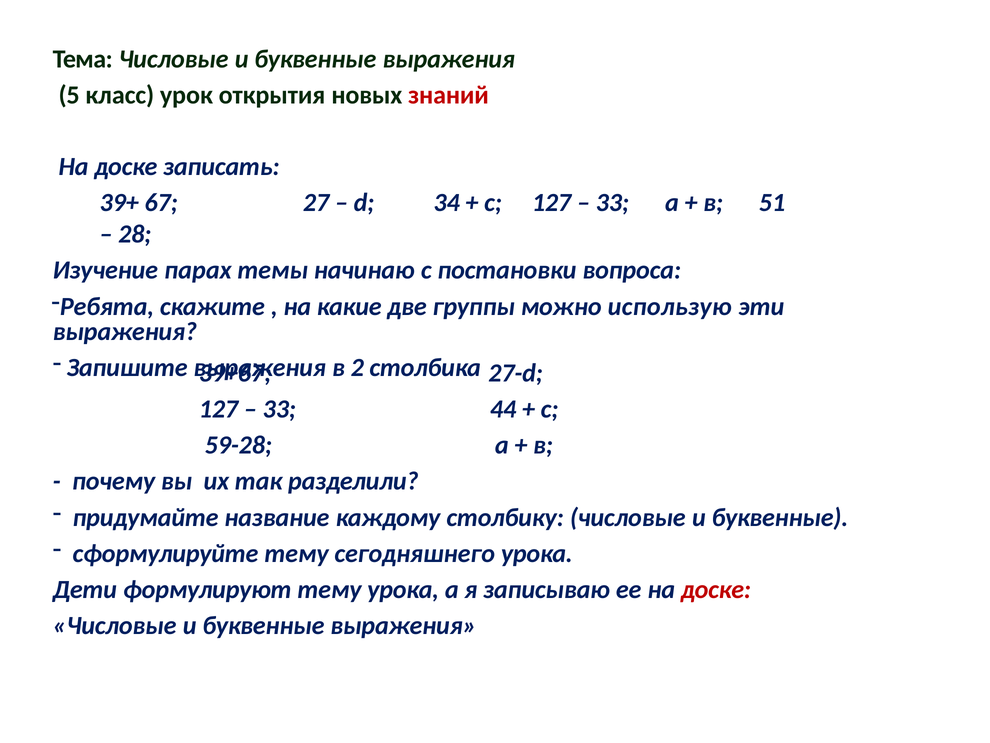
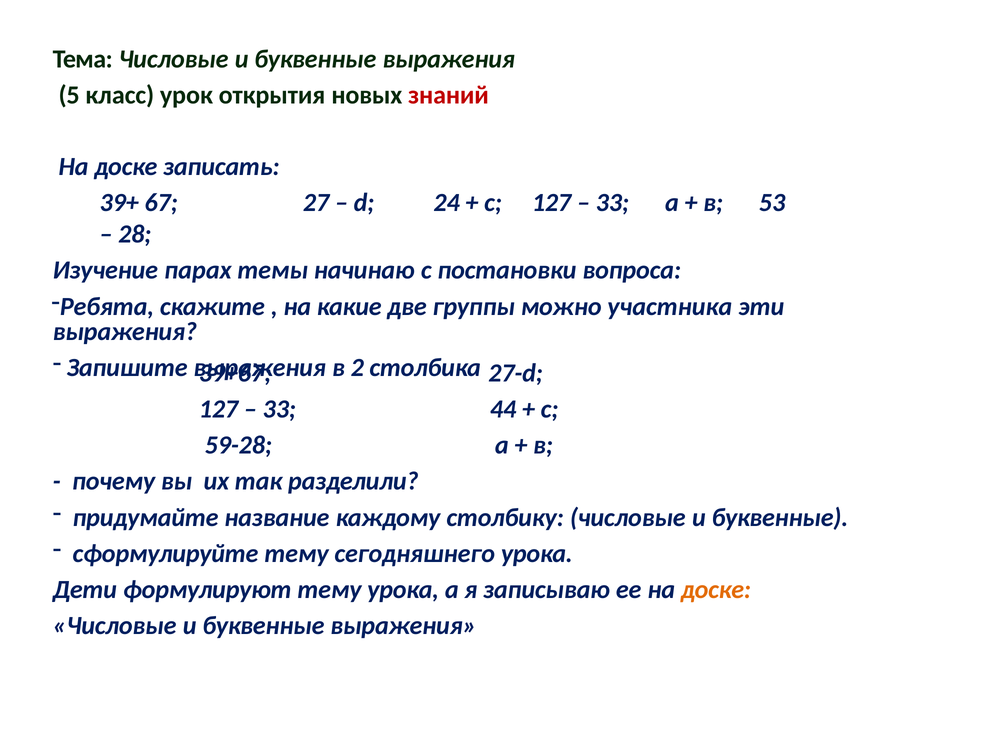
34: 34 -> 24
51: 51 -> 53
использую: использую -> участника
доске at (716, 589) colour: red -> orange
